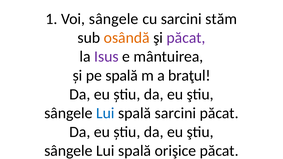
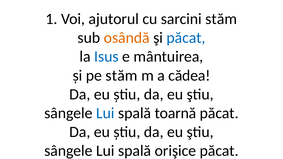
Voi sângele: sângele -> ajutorul
păcat at (186, 38) colour: purple -> blue
Isus colour: purple -> blue
pe spală: spală -> stăm
braţul: braţul -> cădea
spală sarcini: sarcini -> toarnă
